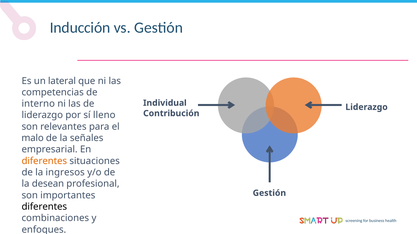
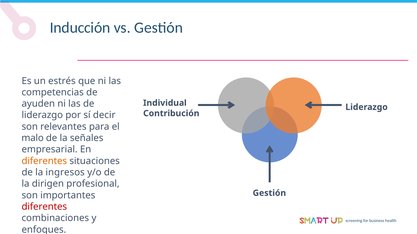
lateral: lateral -> estrés
interno: interno -> ayuden
lleno: lleno -> decir
desean: desean -> dirigen
diferentes at (44, 207) colour: black -> red
